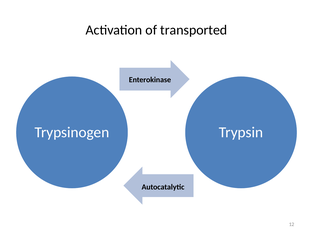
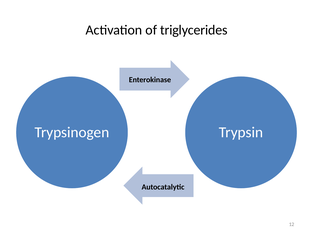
transported: transported -> triglycerides
